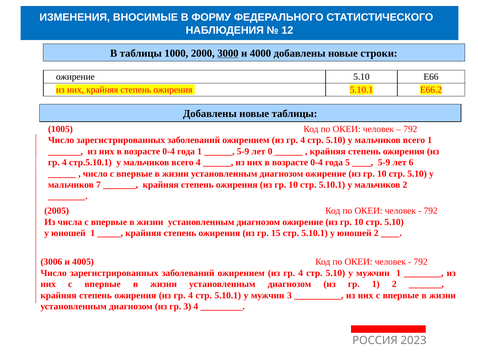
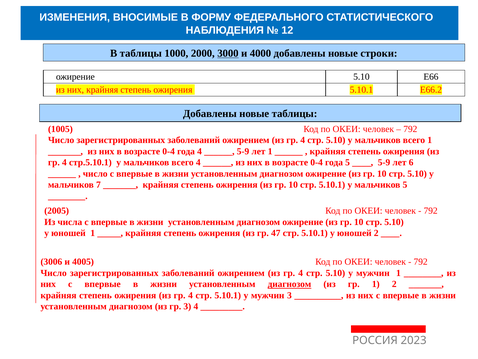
года 1: 1 -> 4
лет 0: 0 -> 1
мальчиков 2: 2 -> 5
15: 15 -> 47
диагнозом at (289, 284) underline: none -> present
